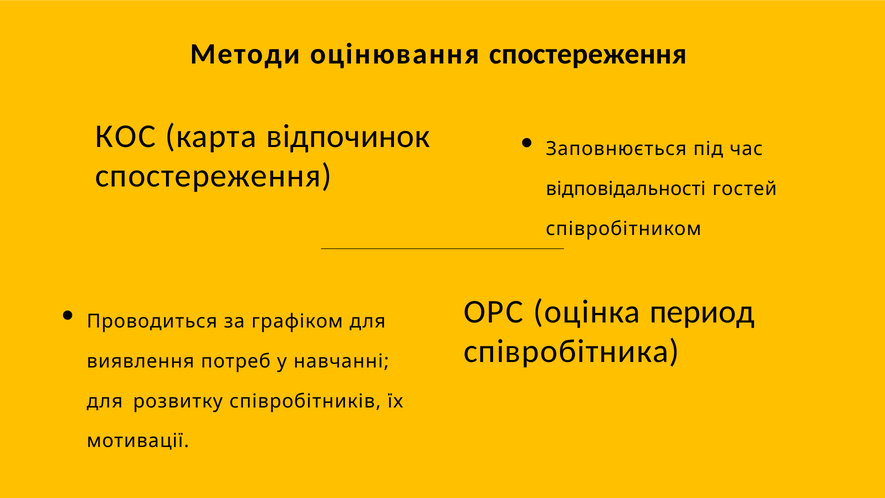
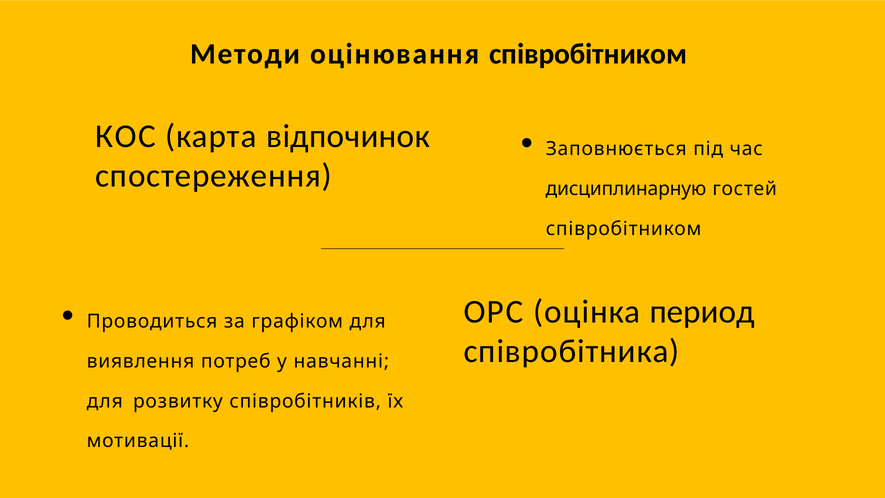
оцінювання спостереження: спостереження -> співробітником
відповідальності: відповідальності -> дисциплинарную
